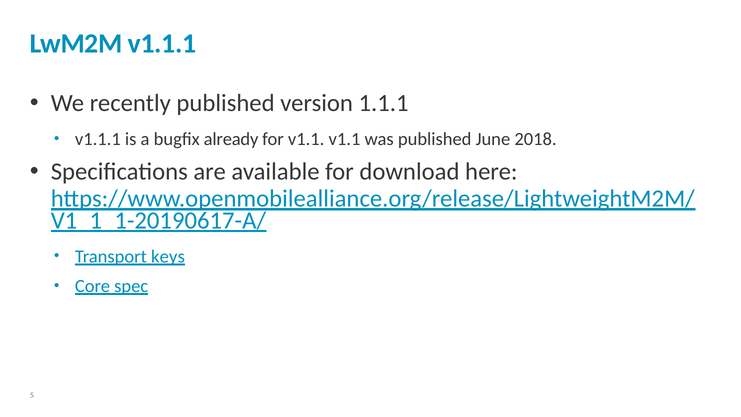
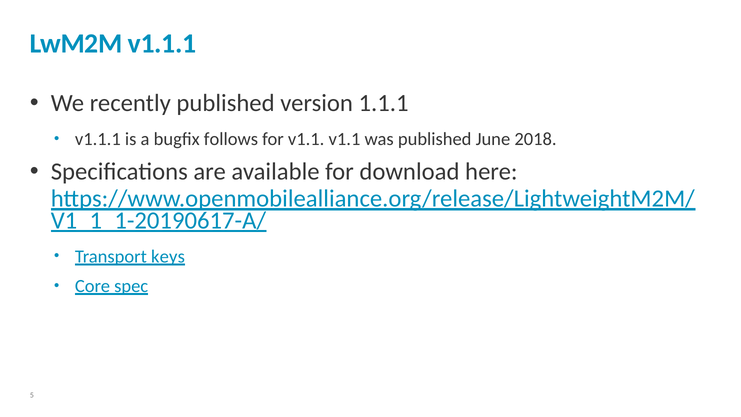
already: already -> follows
